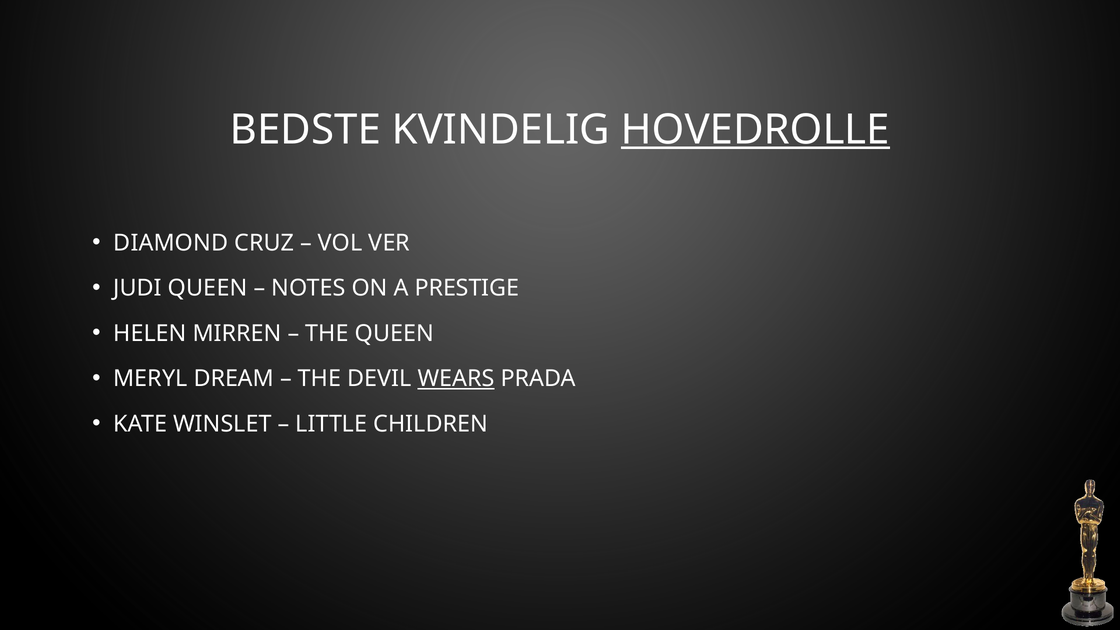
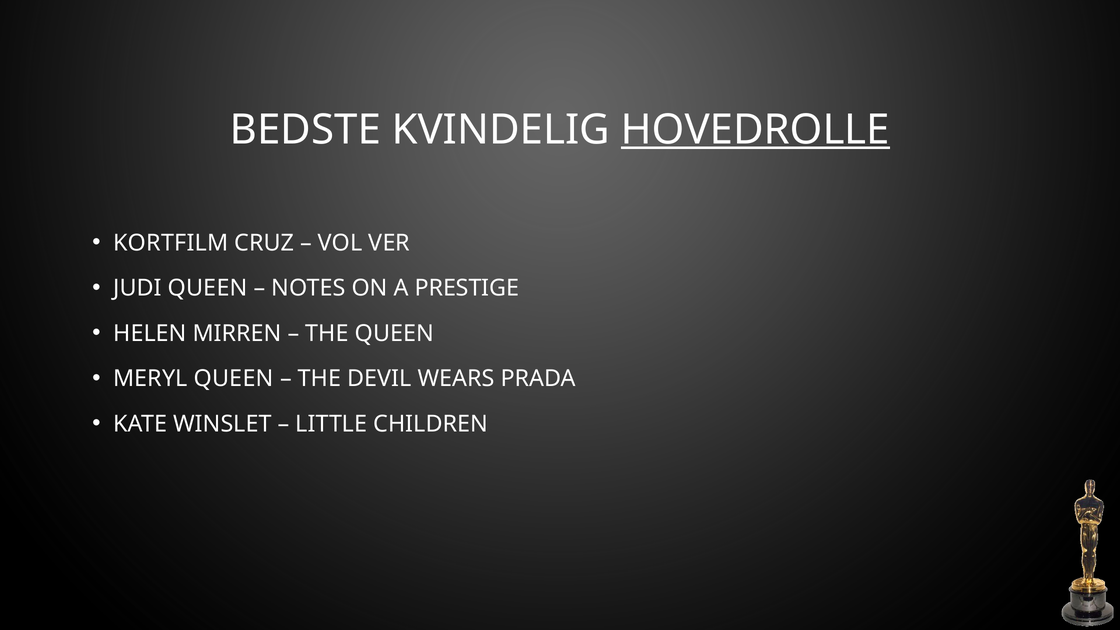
DIAMOND: DIAMOND -> KORTFILM
MERYL DREAM: DREAM -> QUEEN
WEARS underline: present -> none
